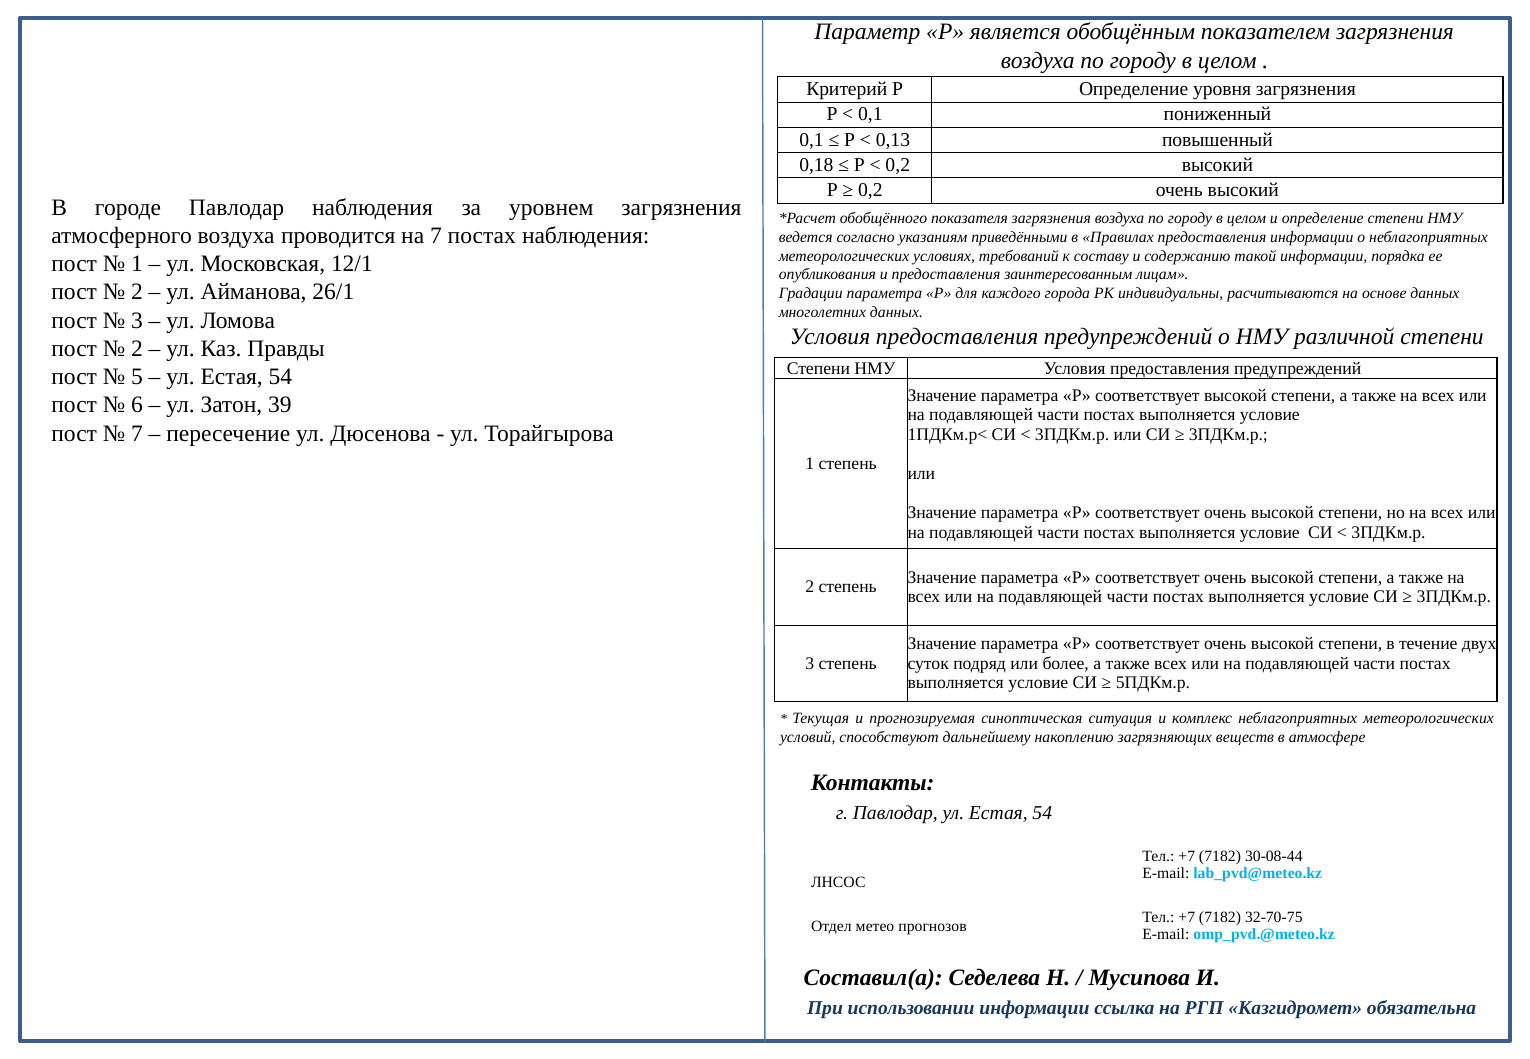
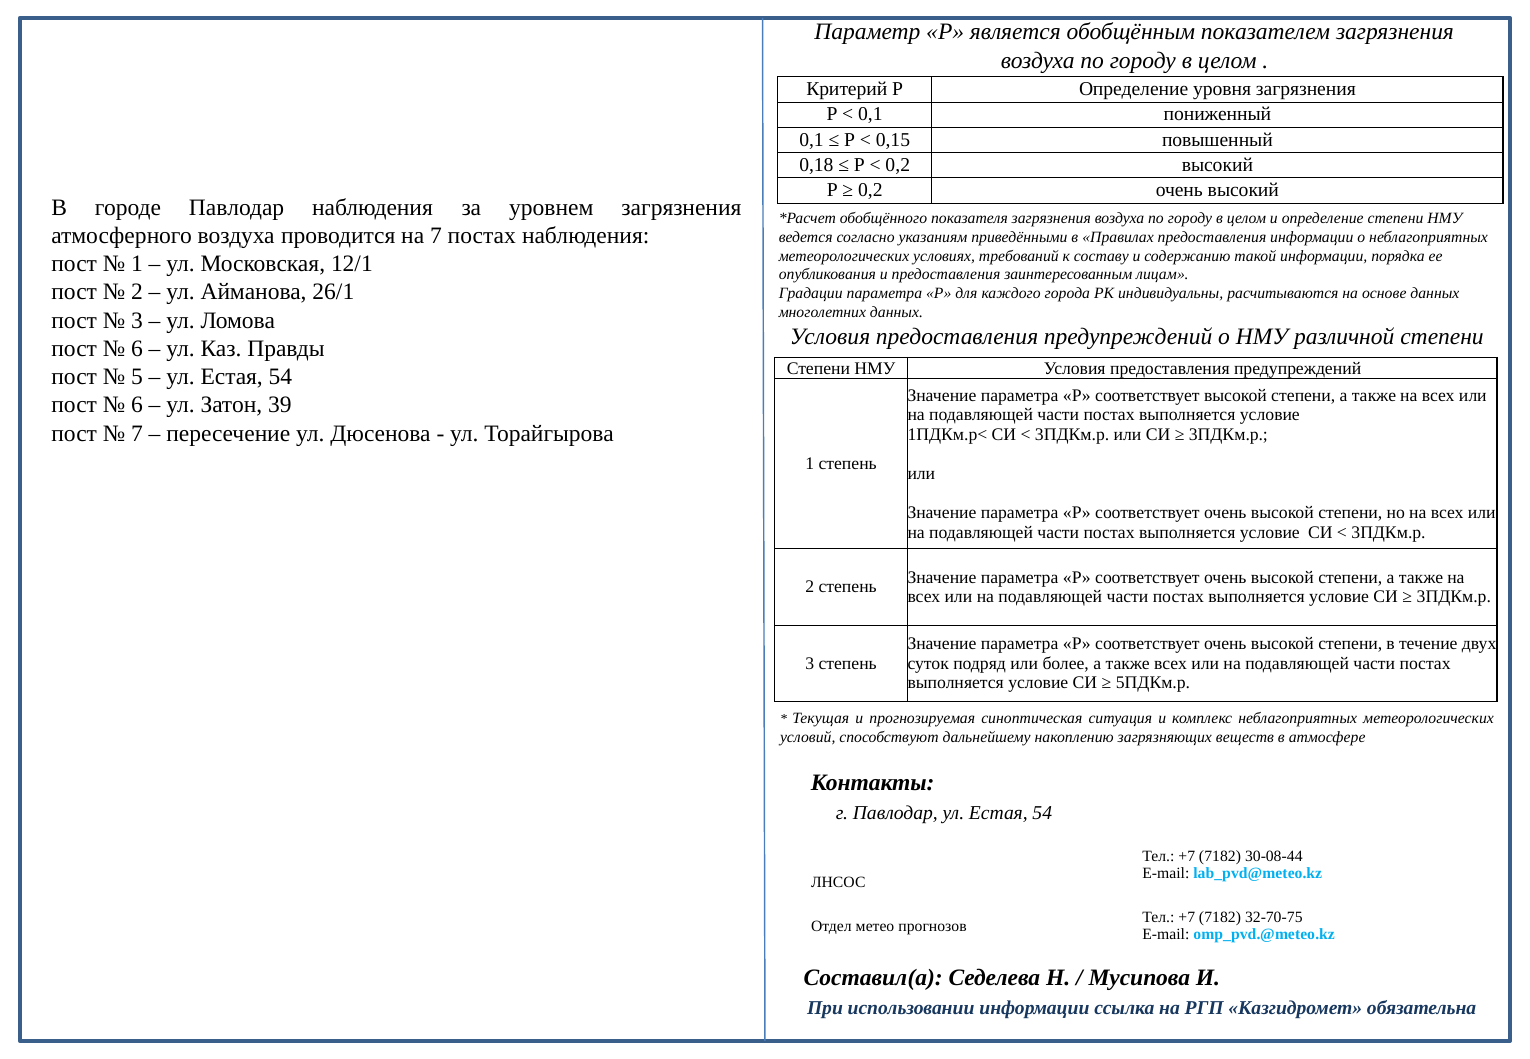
0,13: 0,13 -> 0,15
2 at (137, 349): 2 -> 6
